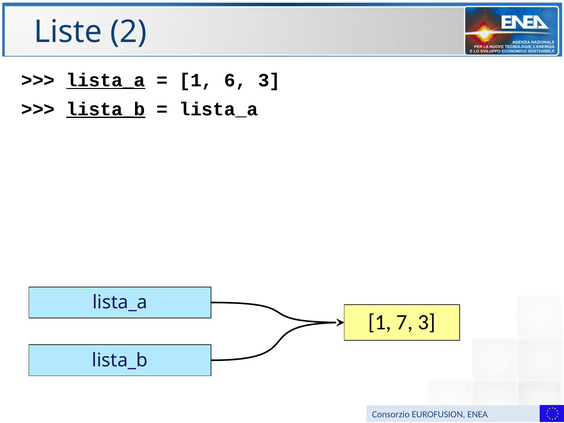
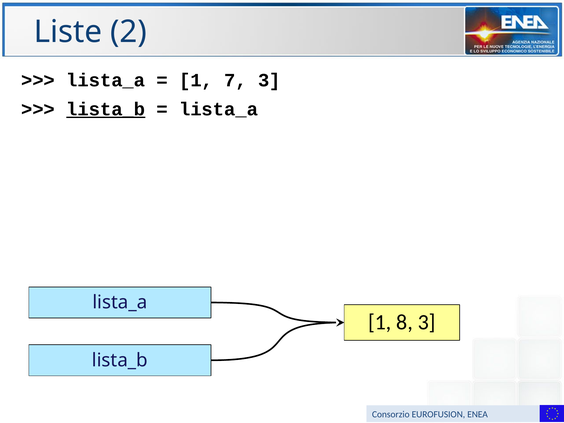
lista_a at (106, 80) underline: present -> none
6: 6 -> 7
7: 7 -> 8
